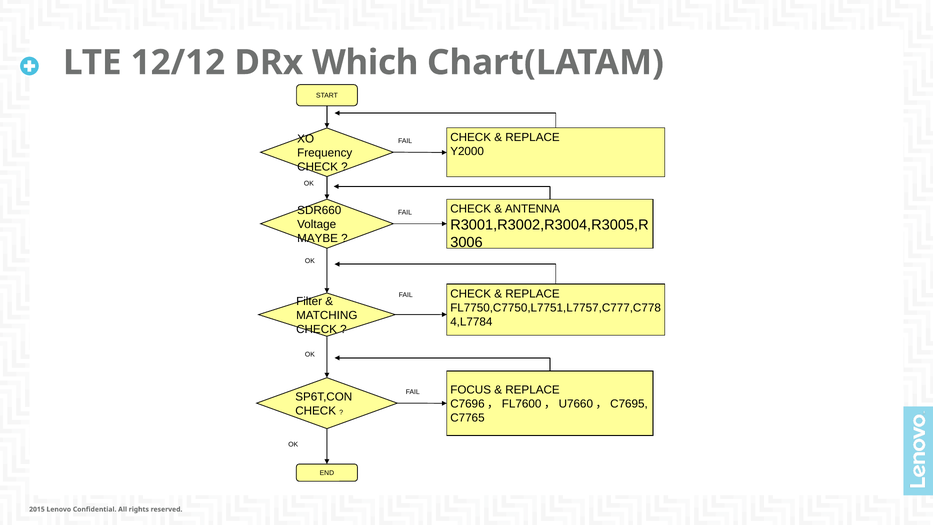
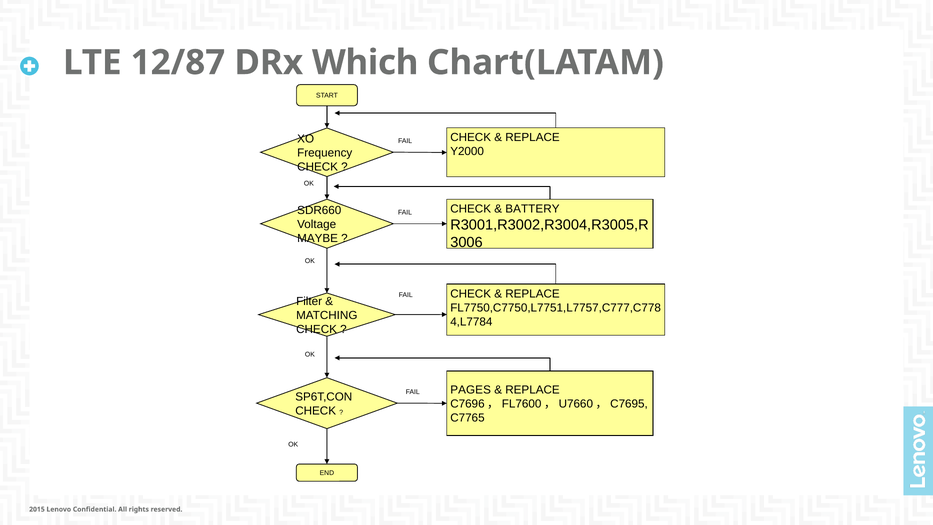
12/12: 12/12 -> 12/87
ANTENNA: ANTENNA -> BATTERY
FOCUS: FOCUS -> PAGES
